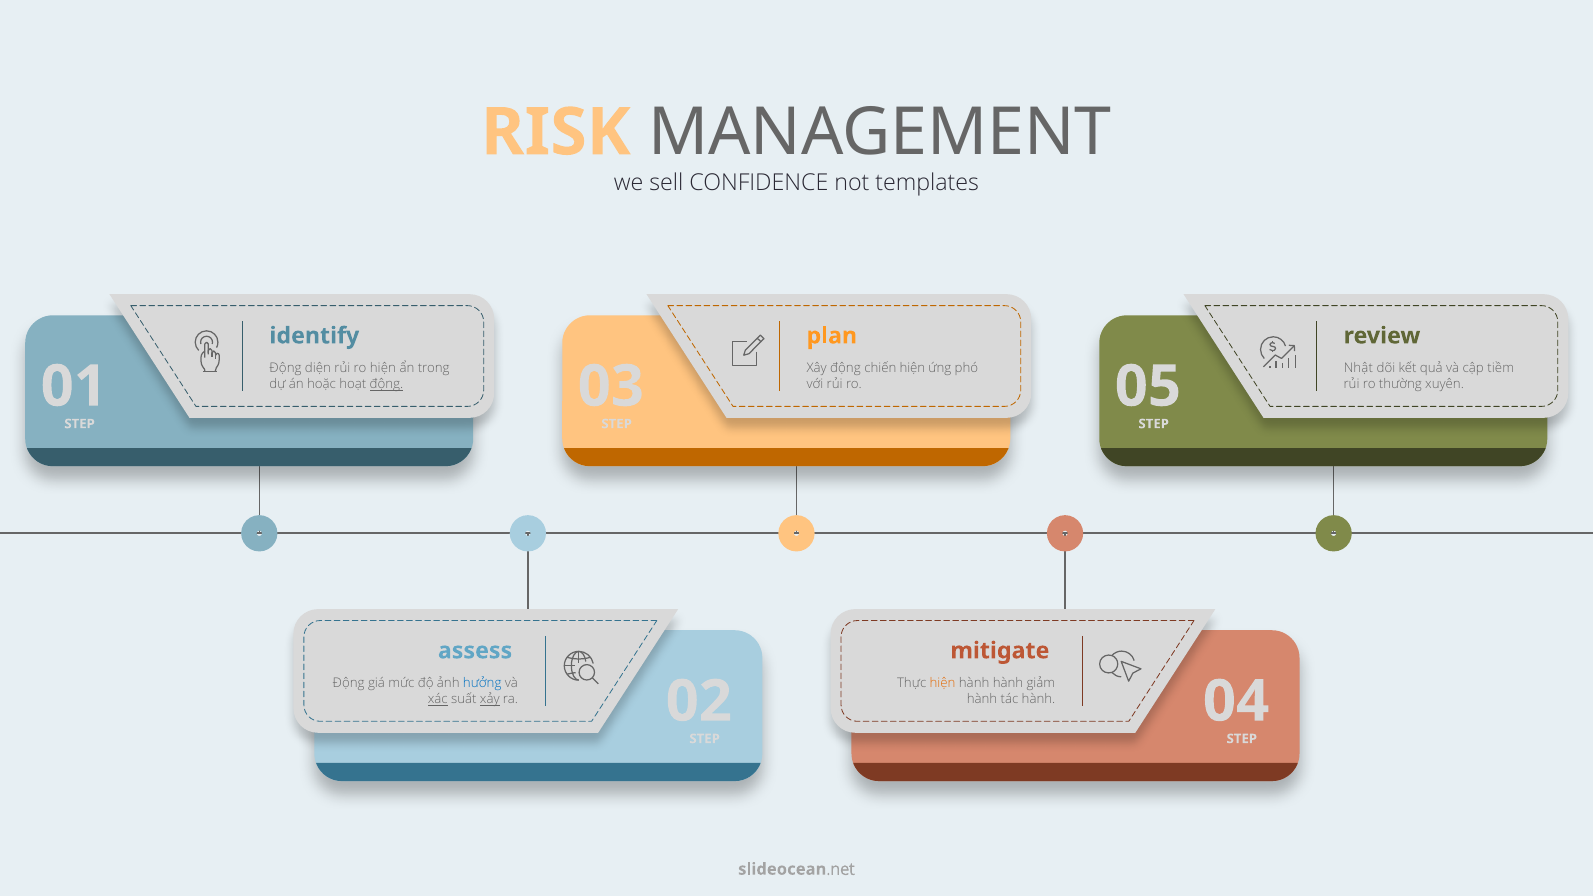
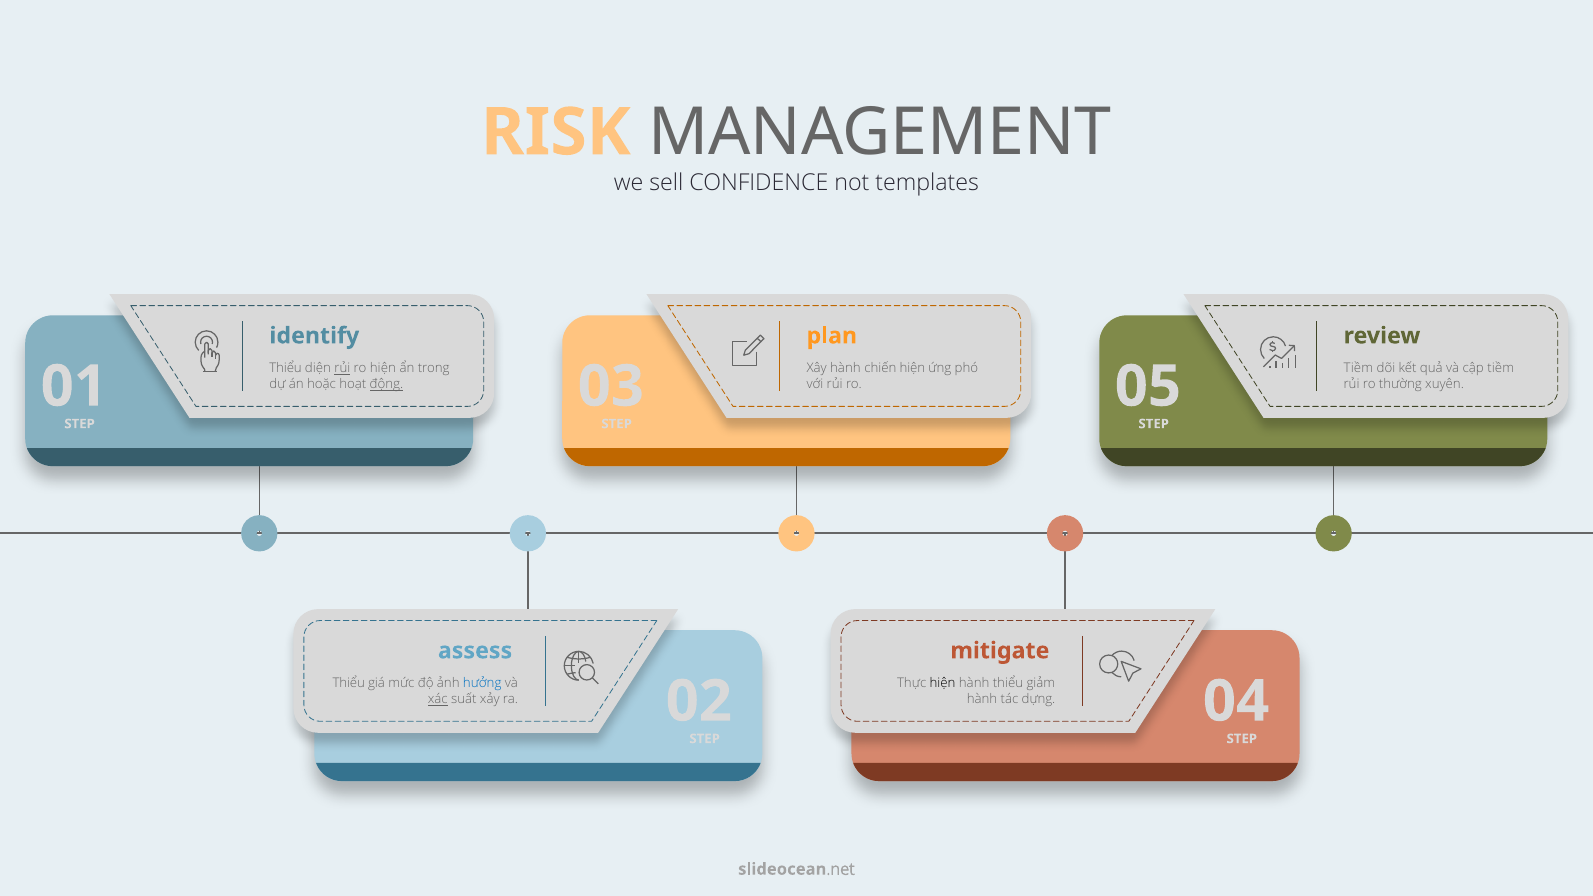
Động at (286, 369): Động -> Thiểu
rủi at (342, 369) underline: none -> present
Xây động: động -> hành
Nhật at (1358, 369): Nhật -> Tiềm
Động at (349, 683): Động -> Thiểu
hiện at (943, 683) colour: orange -> black
hành hành: hành -> thiểu
xảy underline: present -> none
tác hành: hành -> dựng
